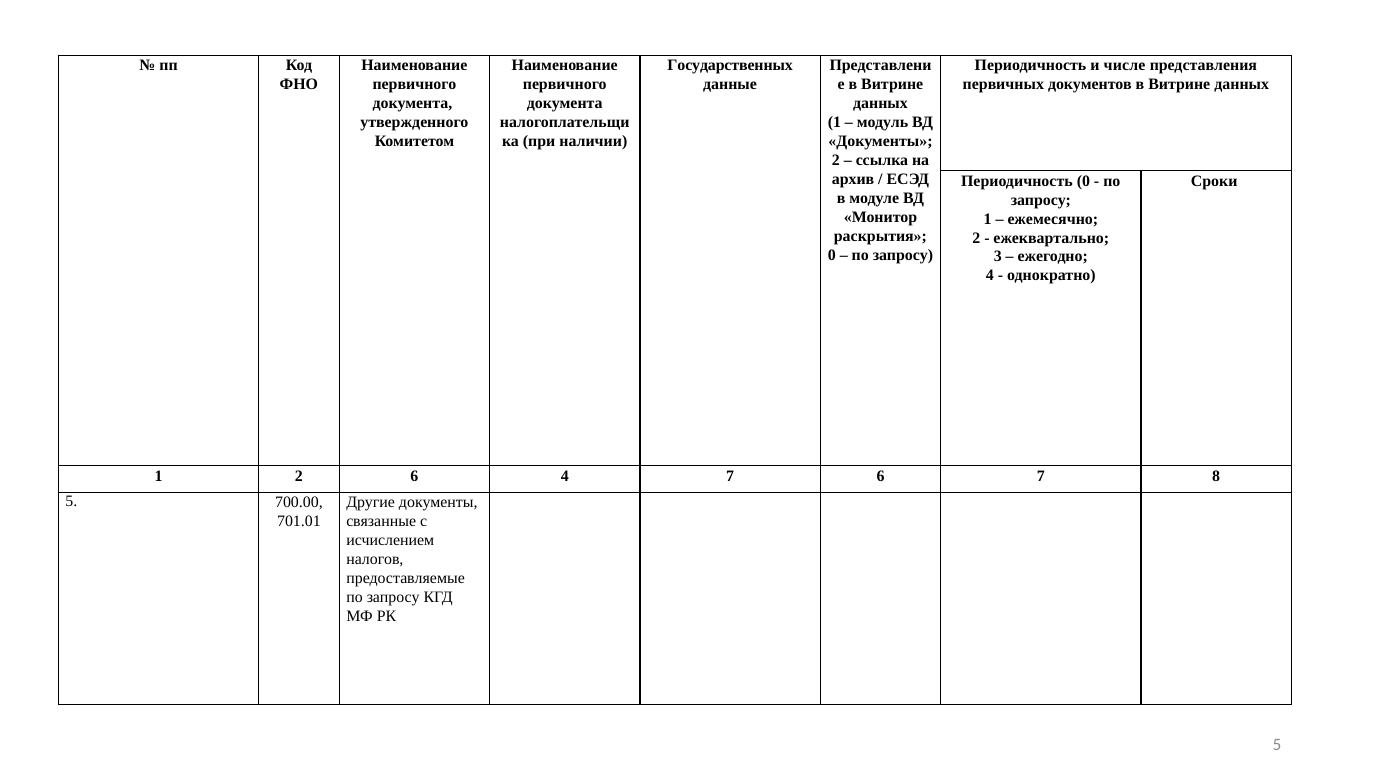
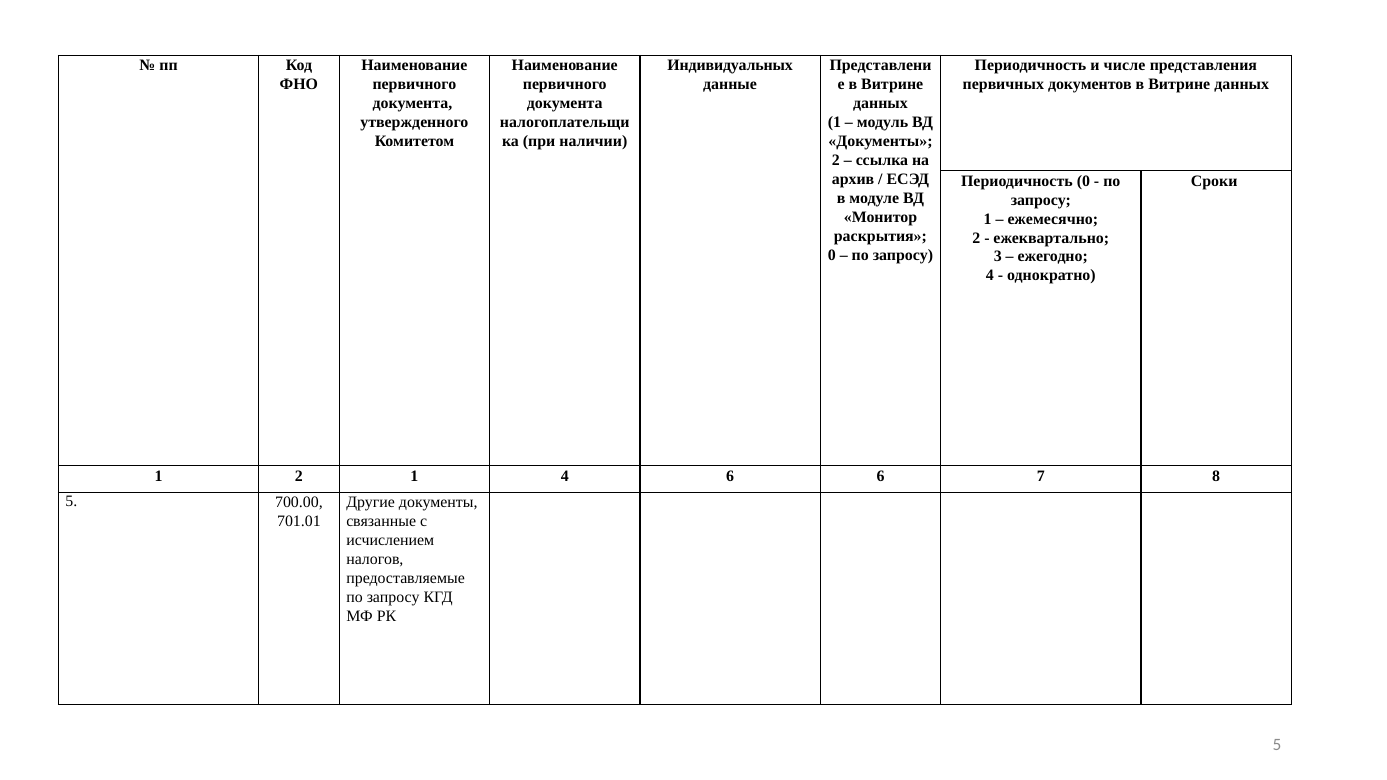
Государственных: Государственных -> Индивидуальных
2 6: 6 -> 1
4 7: 7 -> 6
